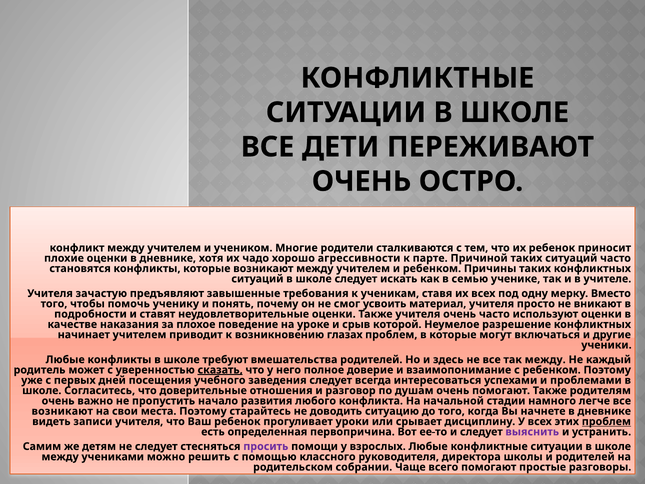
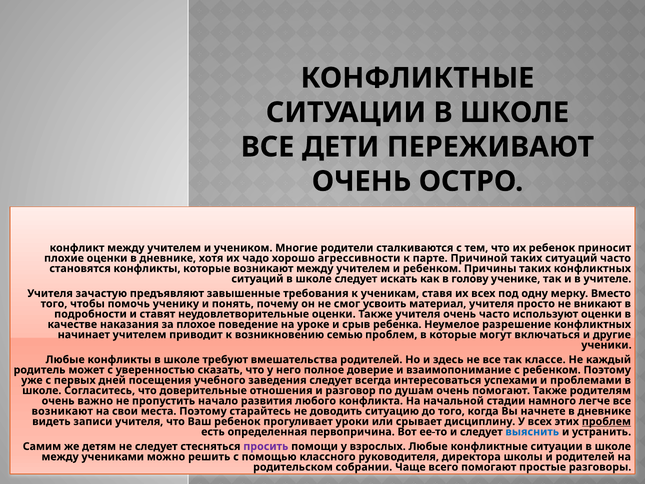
семью: семью -> голову
которой: которой -> ребенка
глазах: глазах -> семью
так между: между -> классе
сказать underline: present -> none
выяснить colour: purple -> blue
